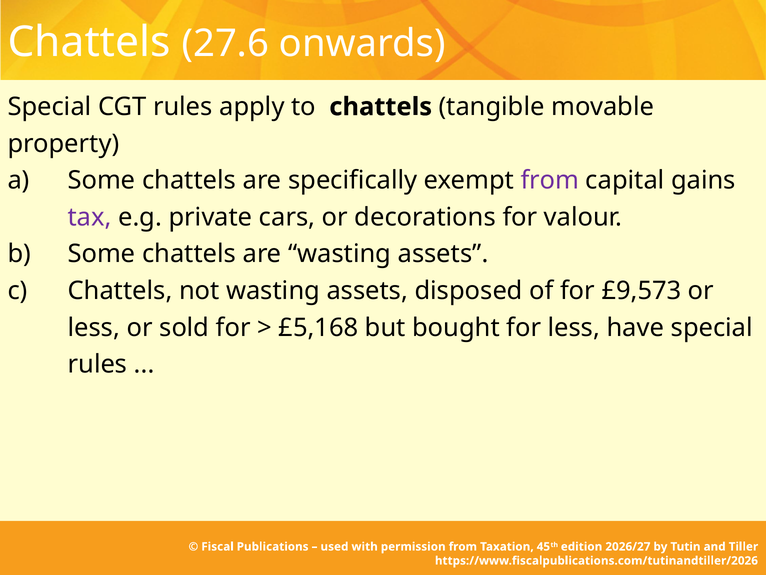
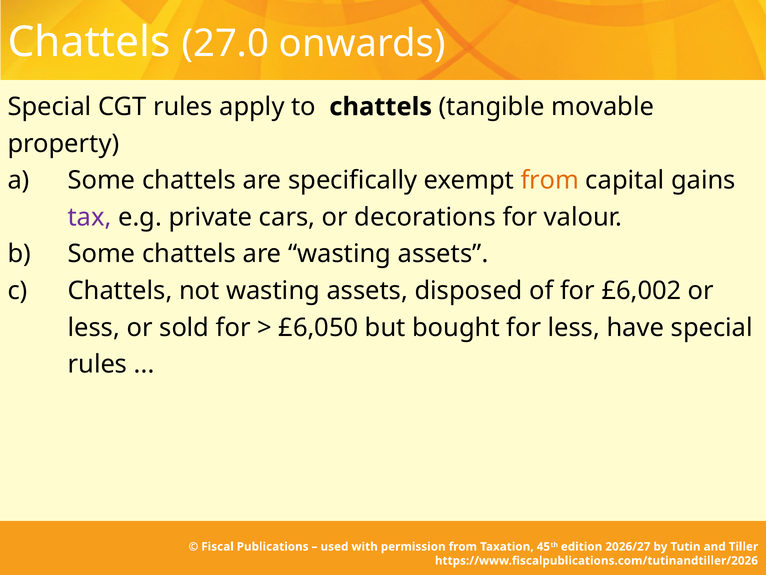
27.6: 27.6 -> 27.0
from at (550, 180) colour: purple -> orange
£9,573: £9,573 -> £6,002
£5,168: £5,168 -> £6,050
